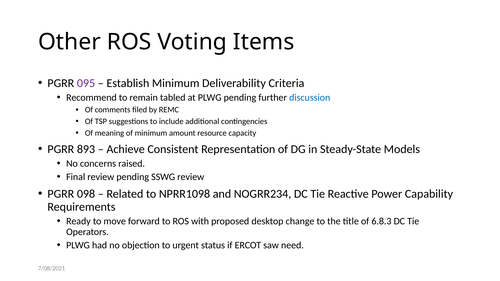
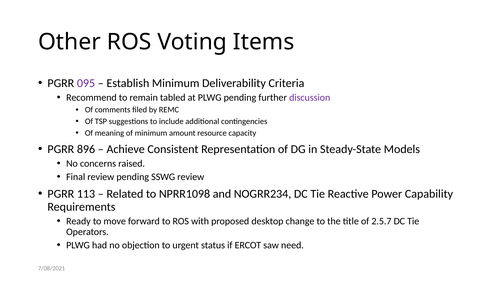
discussion colour: blue -> purple
893: 893 -> 896
098: 098 -> 113
6.8.3: 6.8.3 -> 2.5.7
